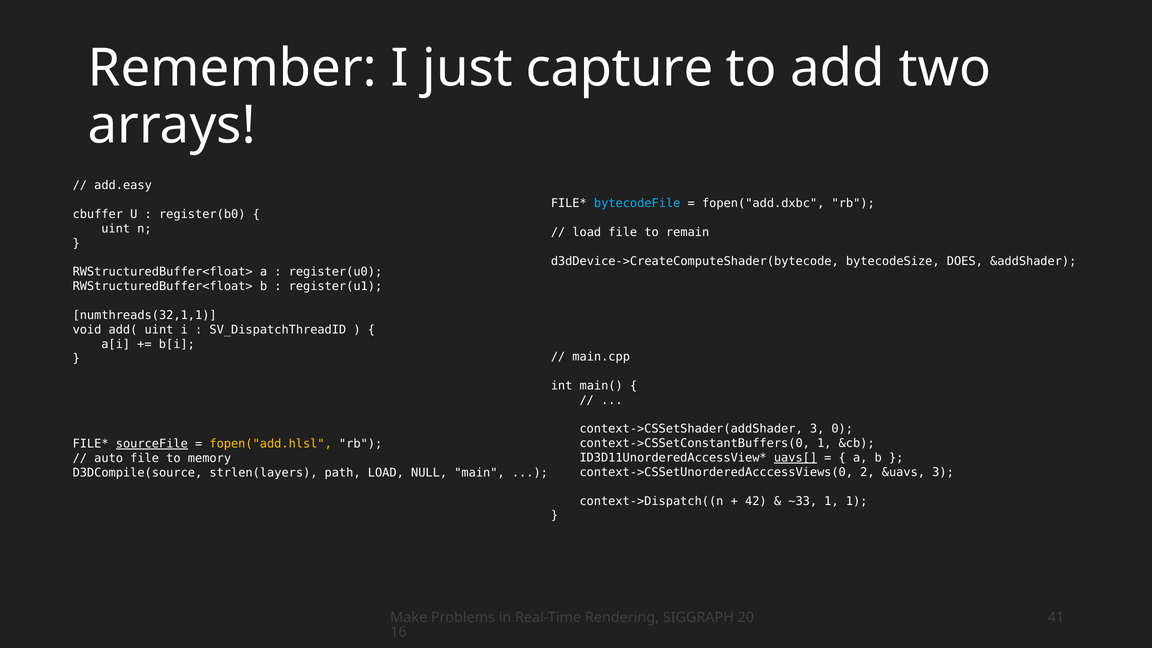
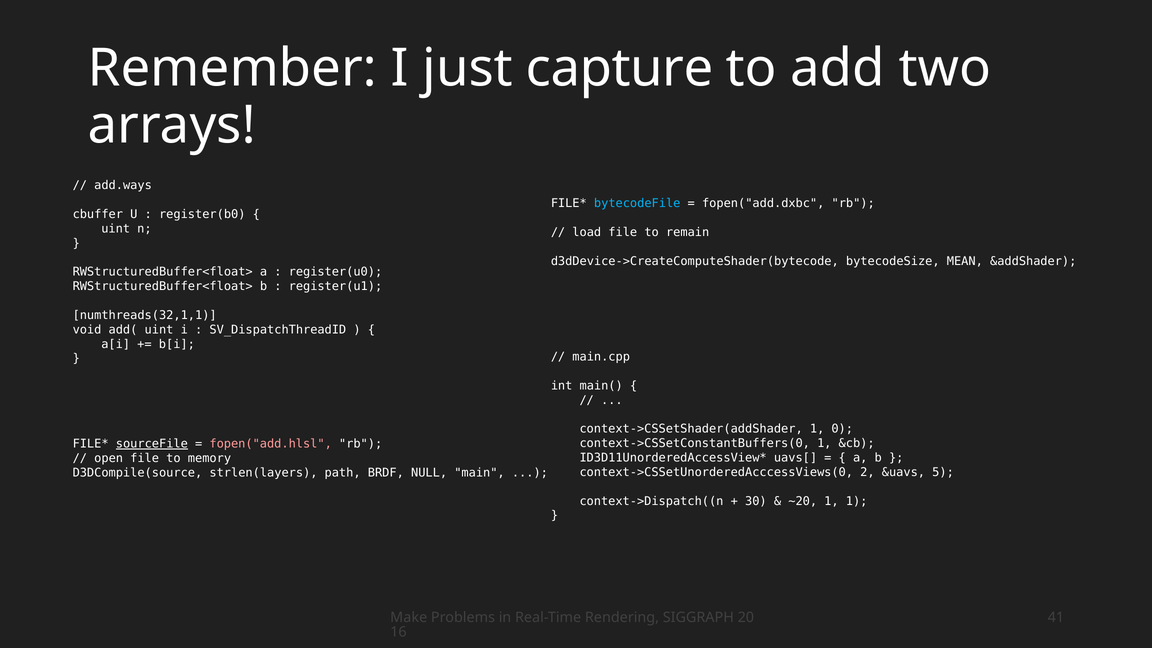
add.easy: add.easy -> add.ways
DOES: DOES -> MEAN
context->CSSetShader(addShader 3: 3 -> 1
fopen("add.hlsl colour: yellow -> pink
uavs[ underline: present -> none
auto: auto -> open
&uavs 3: 3 -> 5
path LOAD: LOAD -> BRDF
42: 42 -> 30
~33: ~33 -> ~20
